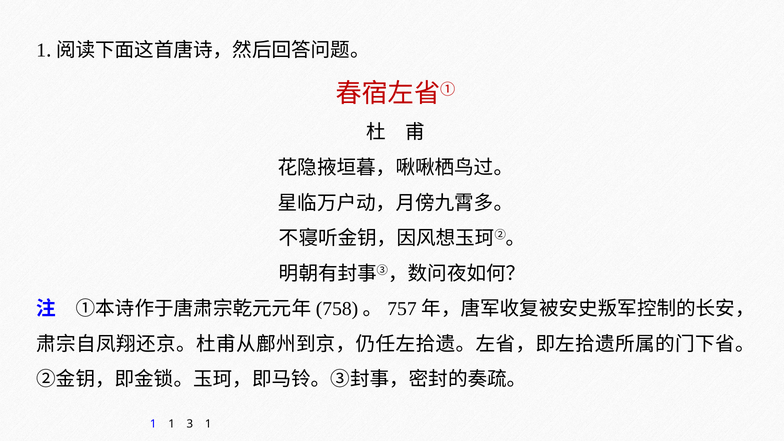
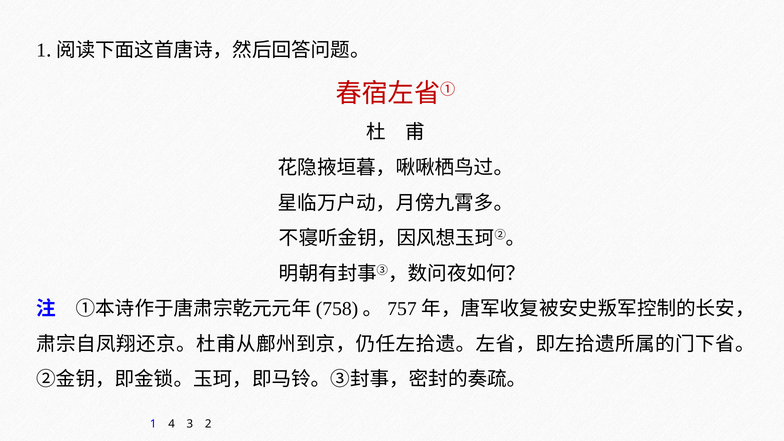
1 1: 1 -> 4
3 1: 1 -> 2
